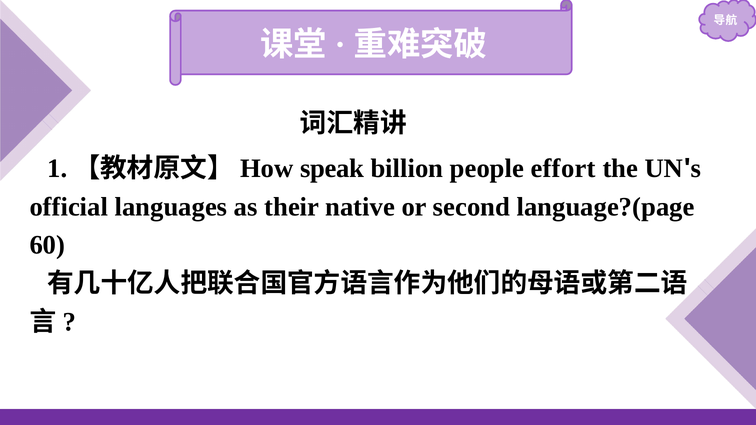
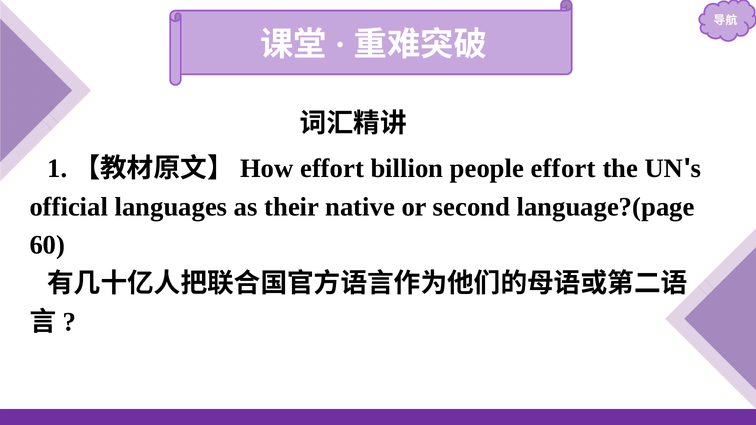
speak at (332, 168): speak -> effort
